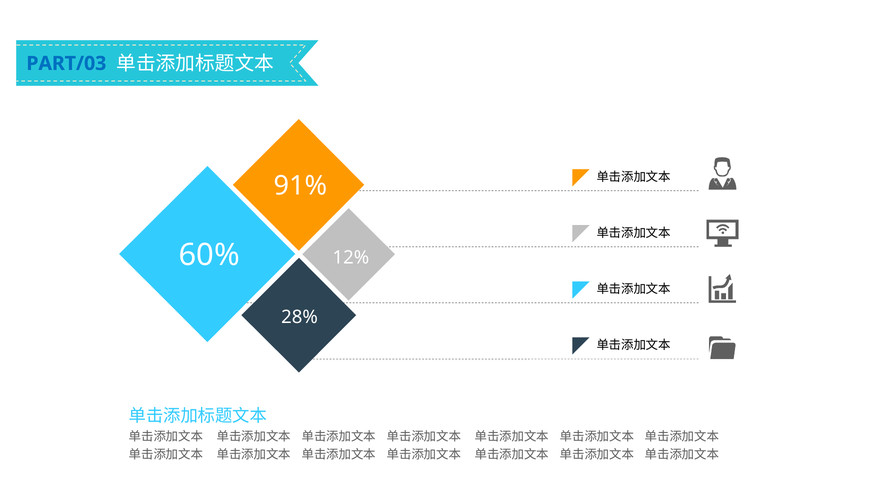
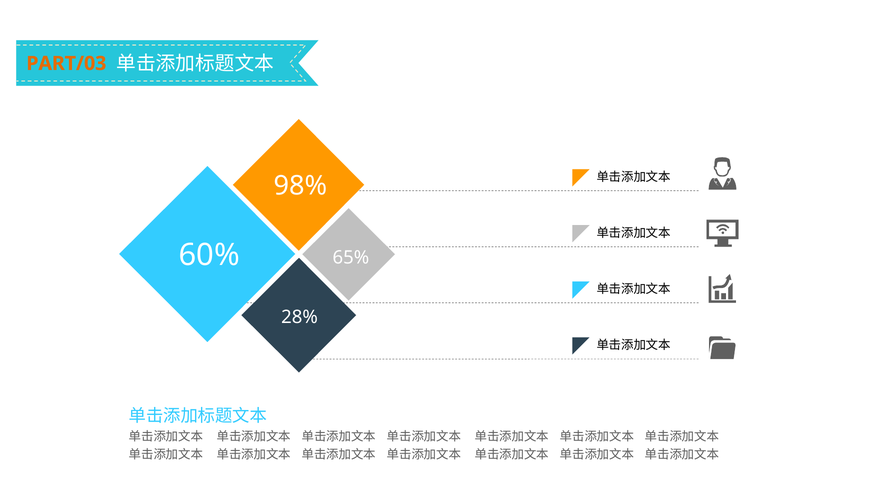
PART/03 colour: blue -> orange
91%: 91% -> 98%
12%: 12% -> 65%
